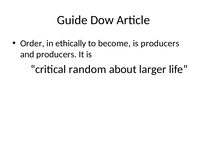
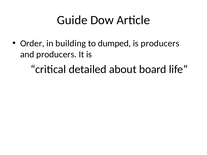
ethically: ethically -> building
become: become -> dumped
random: random -> detailed
larger: larger -> board
